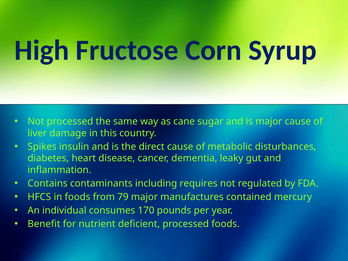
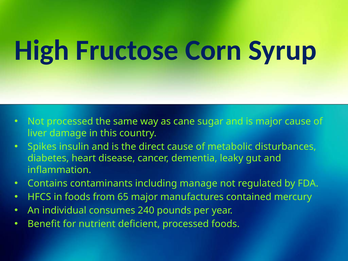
requires: requires -> manage
79: 79 -> 65
170: 170 -> 240
